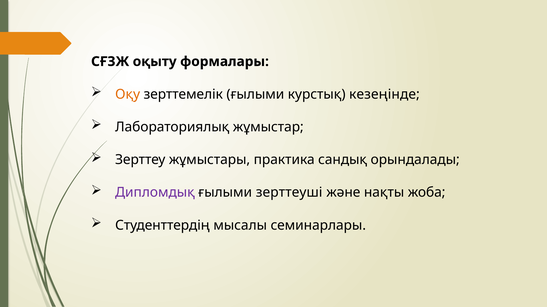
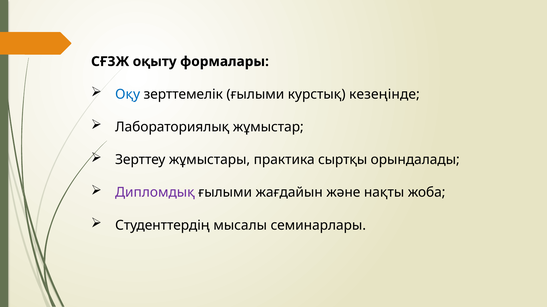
Оқу colour: orange -> blue
сандық: сандық -> сыртқы
зерттеуші: зерттеуші -> жағдайын
